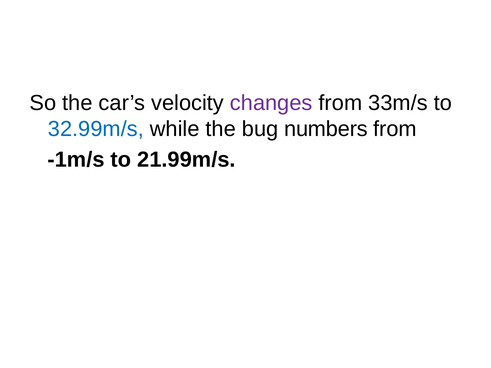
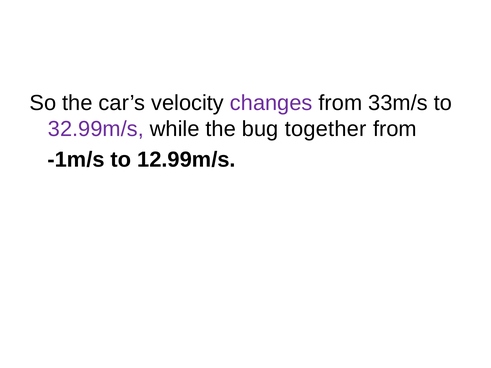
32.99m/s colour: blue -> purple
numbers: numbers -> together
21.99m/s: 21.99m/s -> 12.99m/s
